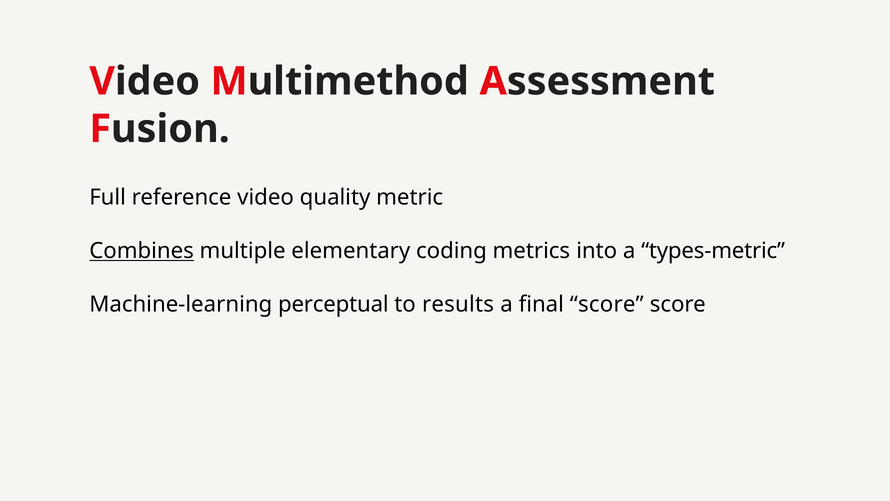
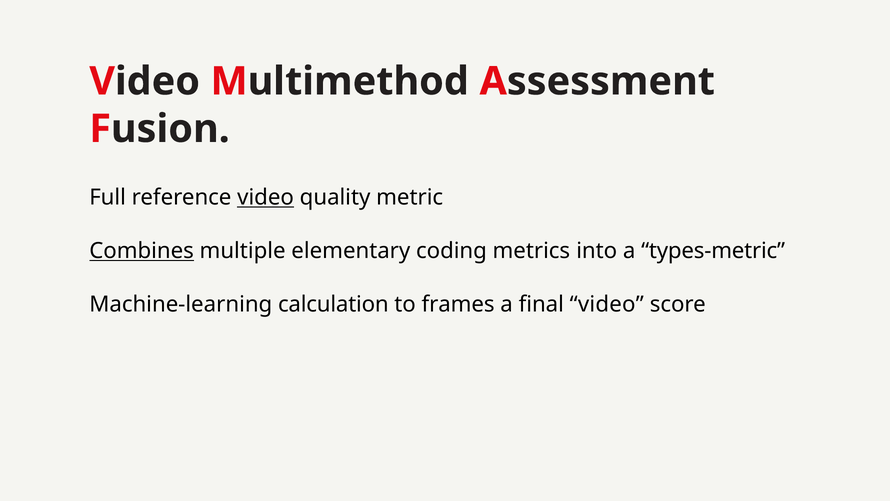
video at (266, 197) underline: none -> present
perceptual: perceptual -> calculation
results: results -> frames
final score: score -> video
